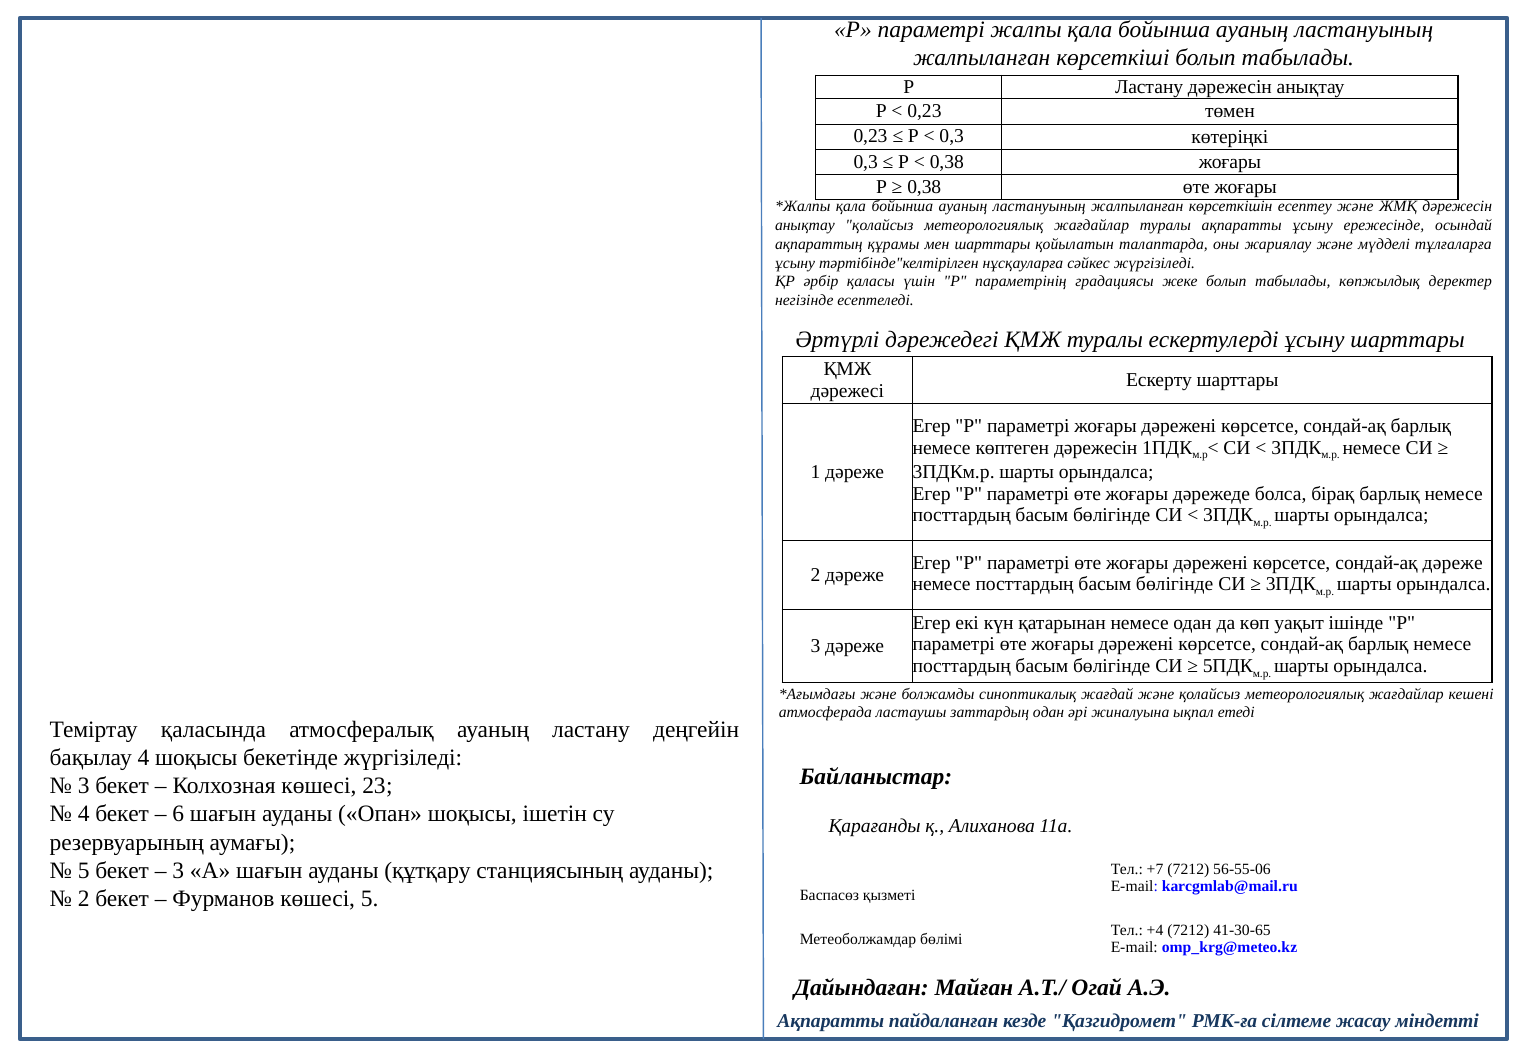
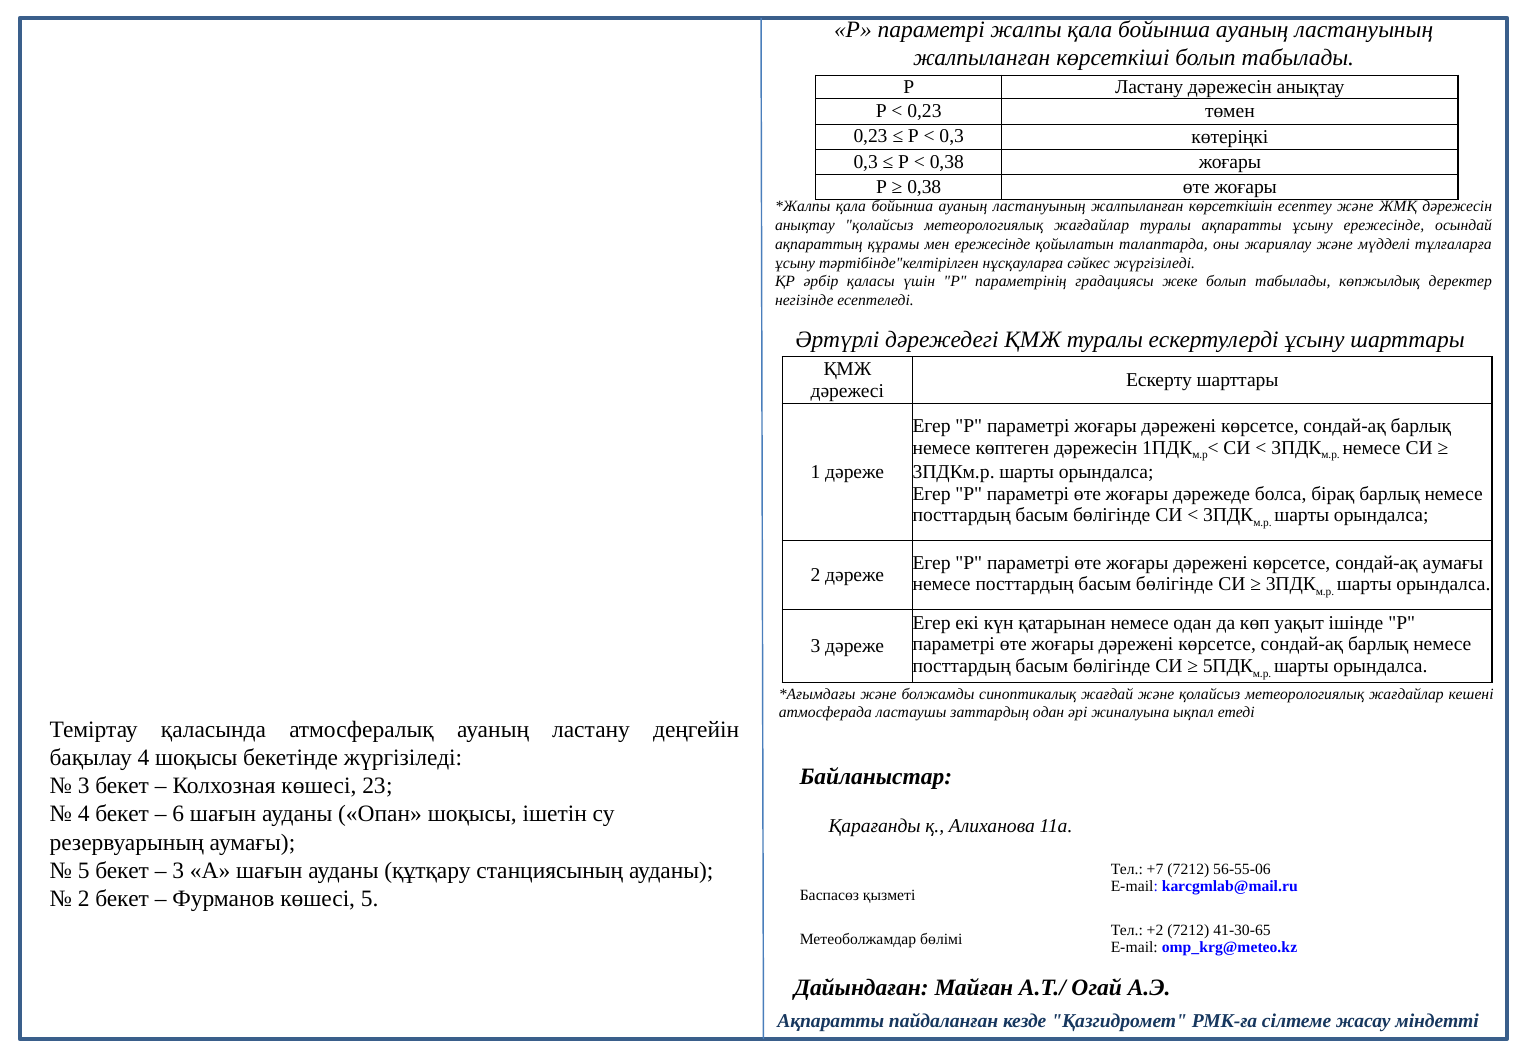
мен шарттары: шарттары -> ережесінде
сондай-ақ дәреже: дәреже -> аумағы
+4: +4 -> +2
